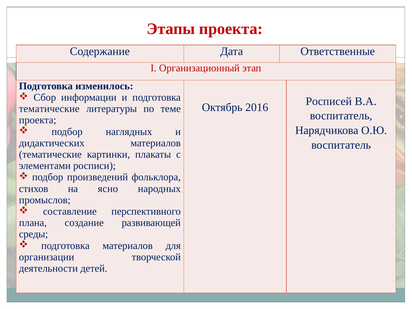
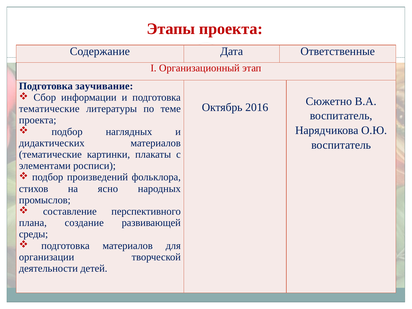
изменилось: изменилось -> заучивание
Росписей: Росписей -> Сюжетно
